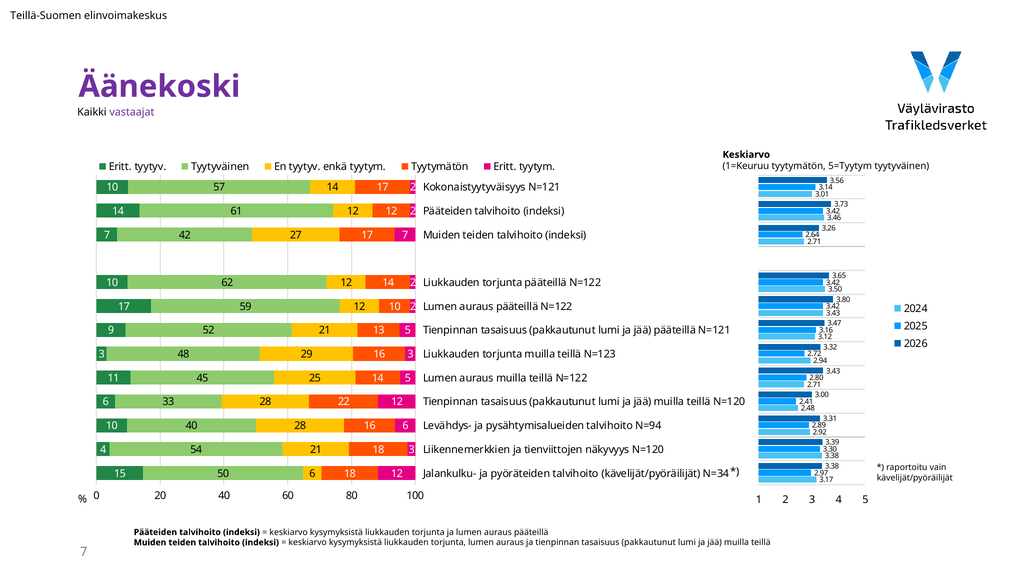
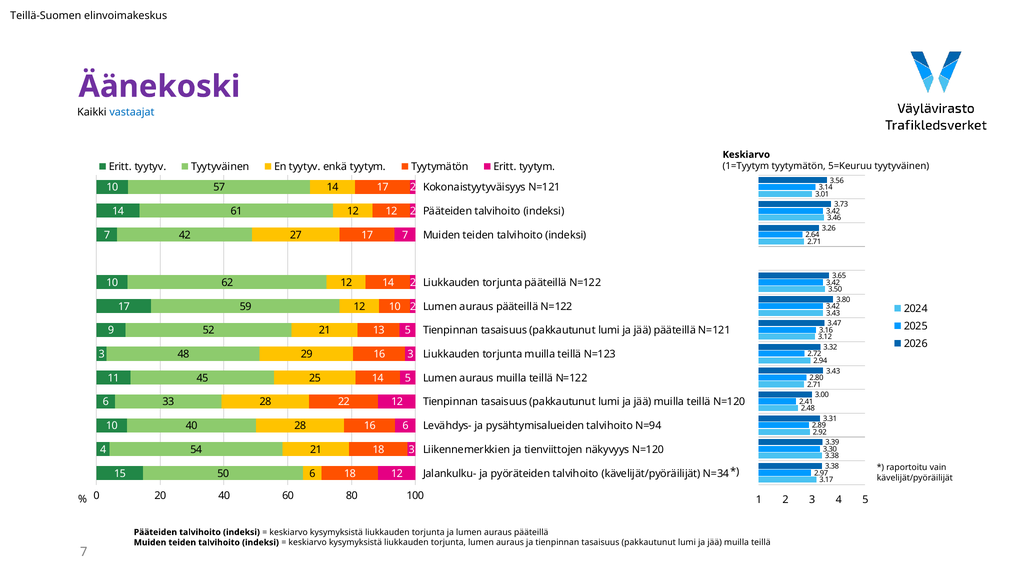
vastaajat colour: purple -> blue
1=Keuruu: 1=Keuruu -> 1=Tyytym
5=Tyytym: 5=Tyytym -> 5=Keuruu
